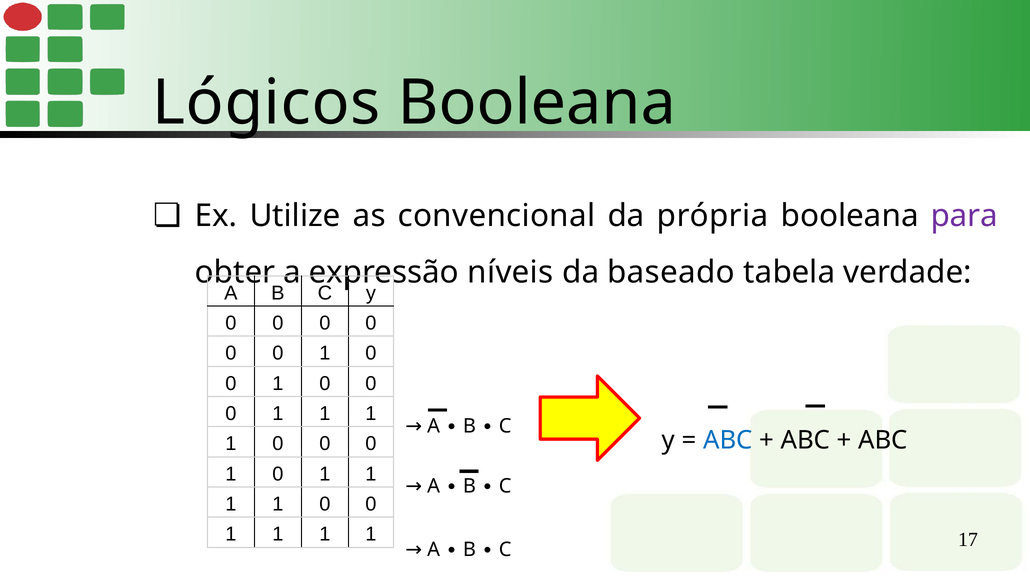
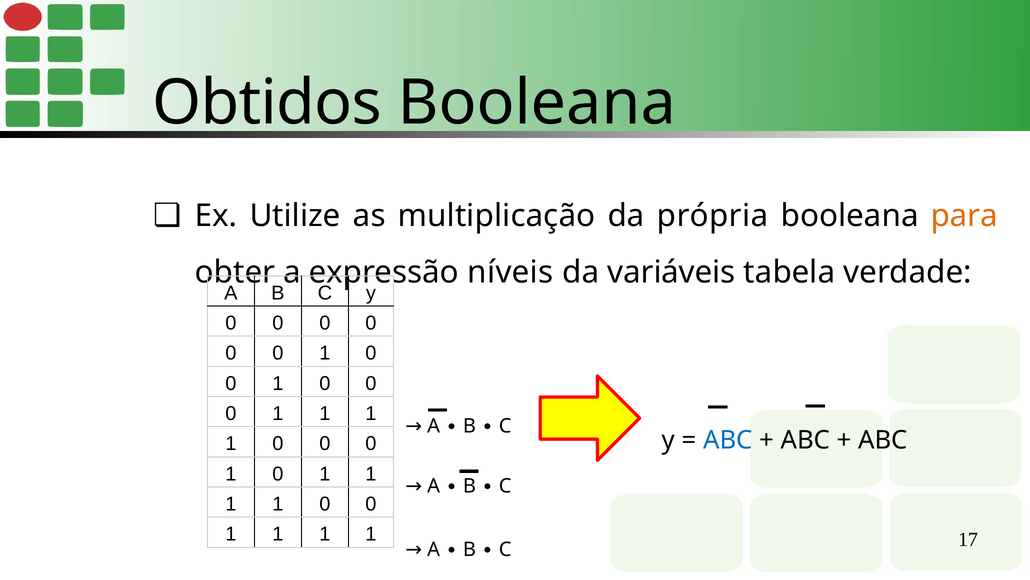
Lógicos: Lógicos -> Obtidos
convencional: convencional -> multiplicação
para colour: purple -> orange
baseado: baseado -> variáveis
